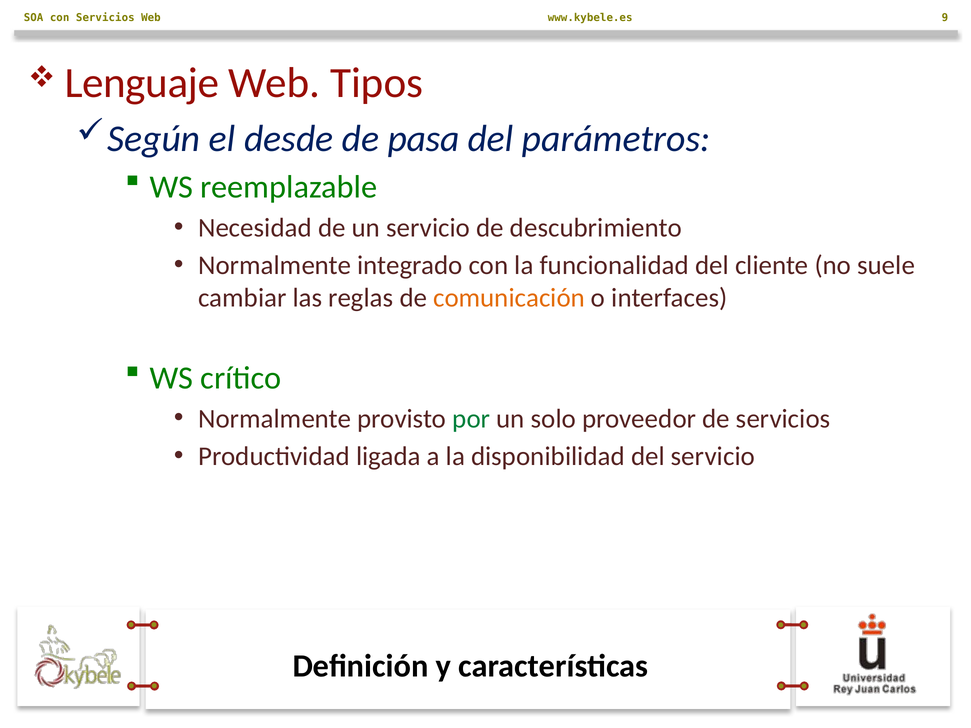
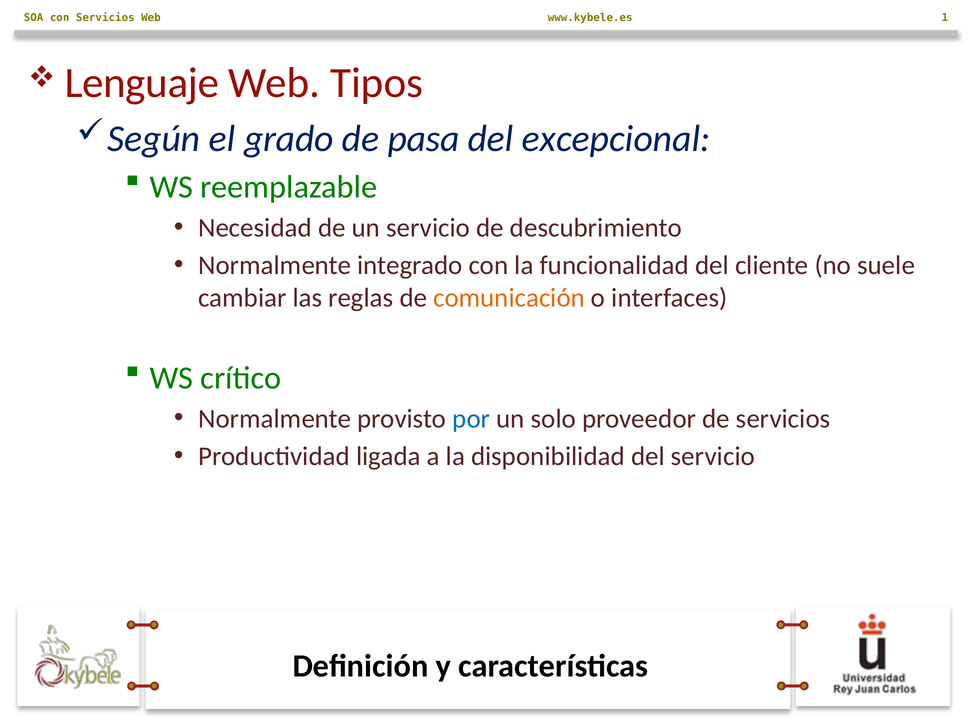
9: 9 -> 1
desde: desde -> grado
parámetros: parámetros -> excepcional
por colour: green -> blue
